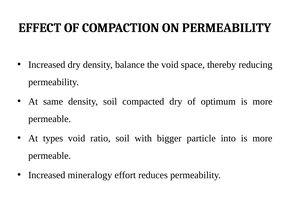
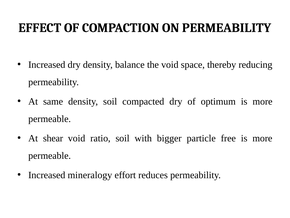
types: types -> shear
into: into -> free
